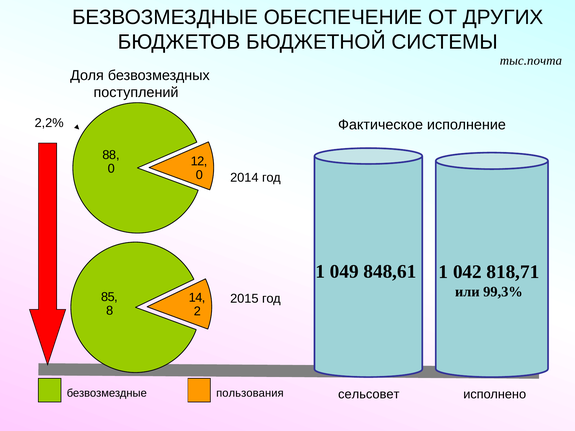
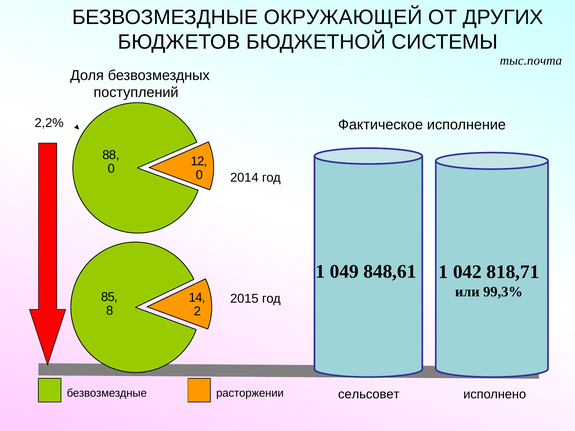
ОБЕСПЕЧЕНИЕ: ОБЕСПЕЧЕНИЕ -> ОКРУЖАЮЩЕЙ
пользования: пользования -> расторжении
